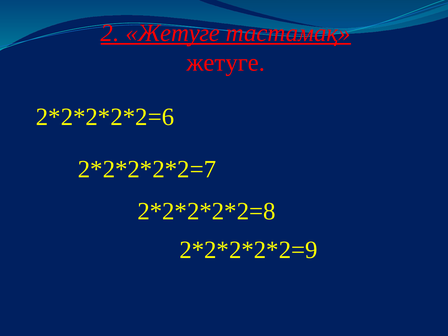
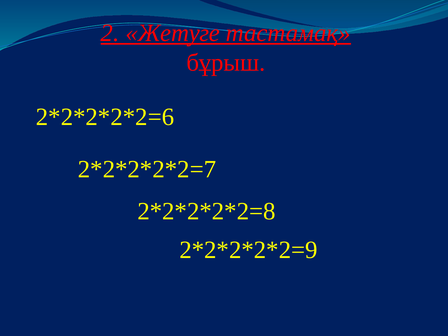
жетуге at (226, 63): жетуге -> бұрыш
